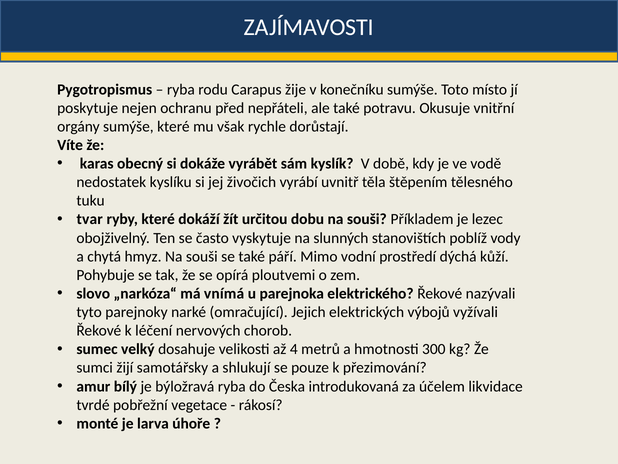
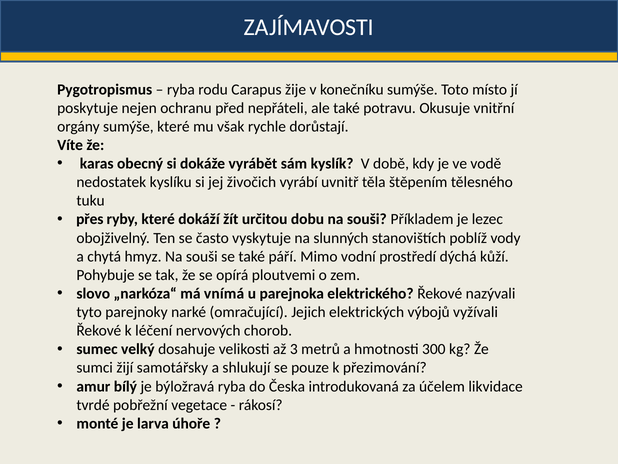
tvar: tvar -> přes
4: 4 -> 3
